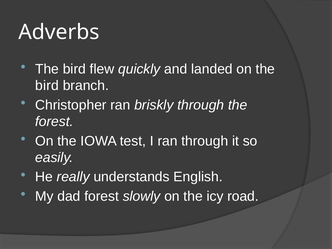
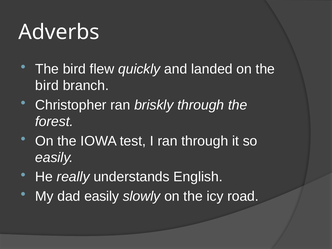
dad forest: forest -> easily
